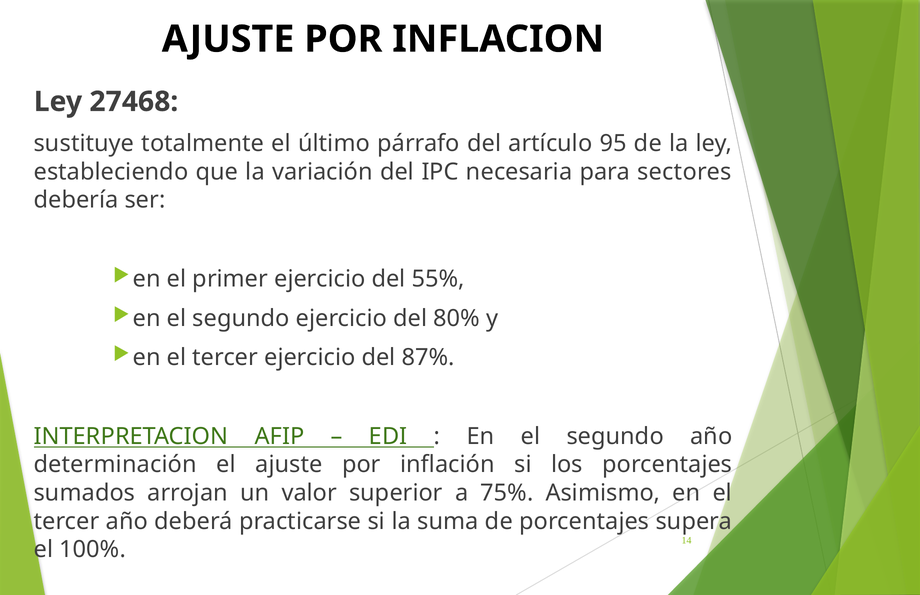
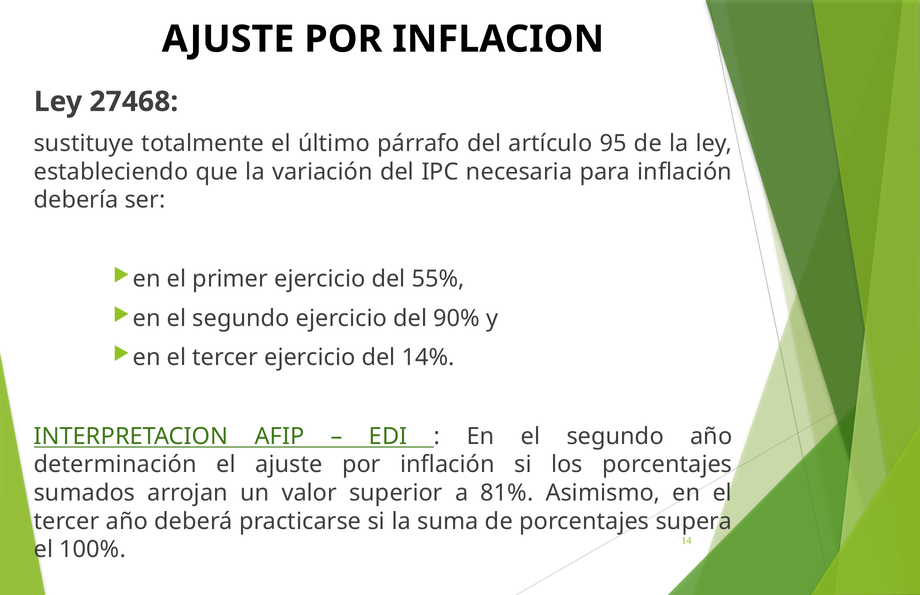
para sectores: sectores -> inflación
80%: 80% -> 90%
87%: 87% -> 14%
75%: 75% -> 81%
